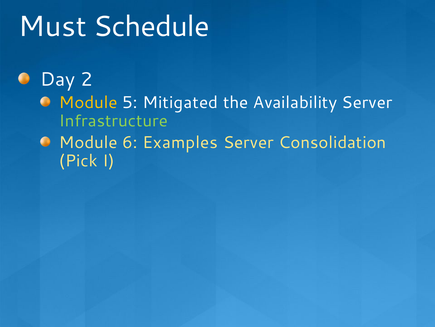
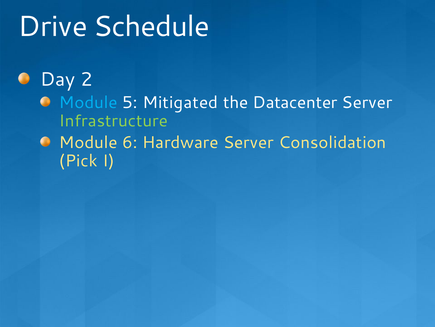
Must: Must -> Drive
Module at (88, 102) colour: yellow -> light blue
Availability: Availability -> Datacenter
Examples: Examples -> Hardware
